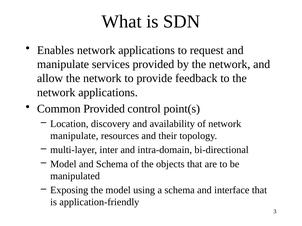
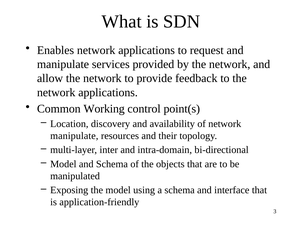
Common Provided: Provided -> Working
